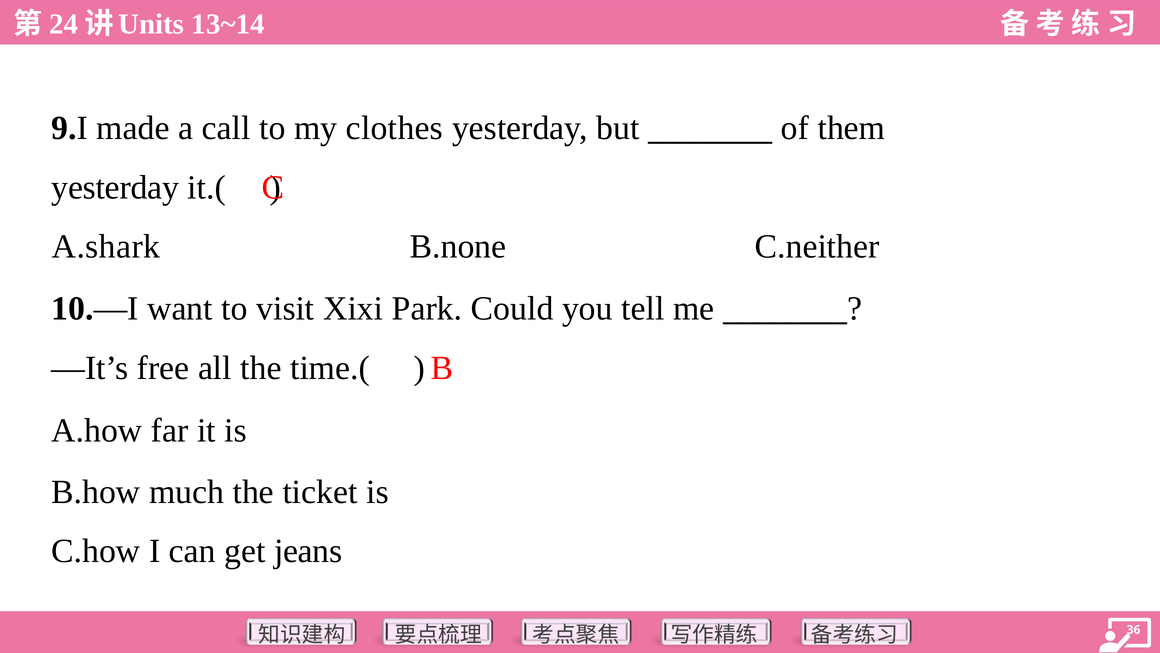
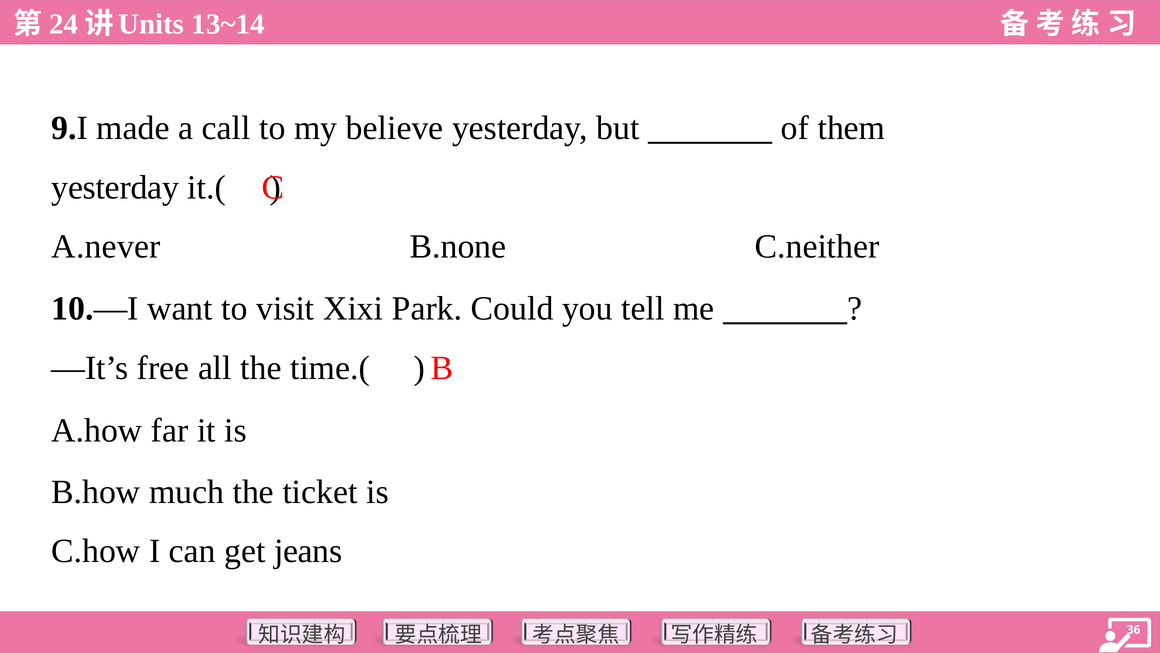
clothes: clothes -> believe
A.shark: A.shark -> A.never
